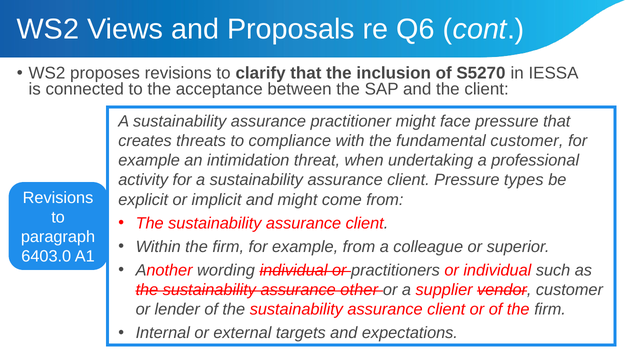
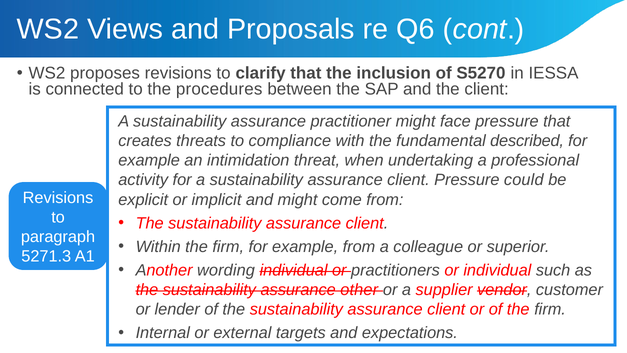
acceptance: acceptance -> procedures
fundamental customer: customer -> described
types: types -> could
6403.0: 6403.0 -> 5271.3
